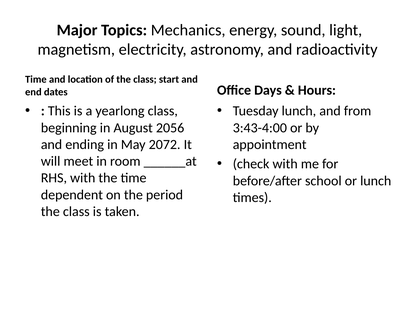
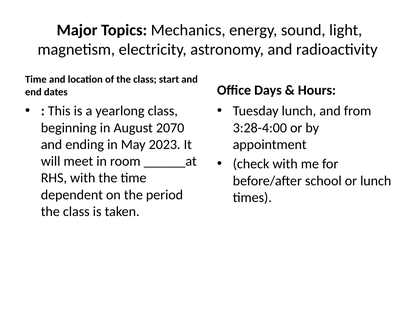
2056: 2056 -> 2070
3:43-4:00: 3:43-4:00 -> 3:28-4:00
2072: 2072 -> 2023
